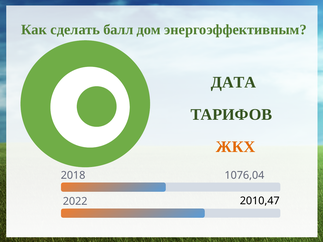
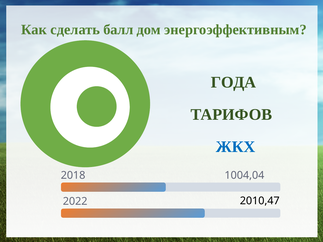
ДАТА: ДАТА -> ГОДА
ЖКХ colour: orange -> blue
1076,04: 1076,04 -> 1004,04
